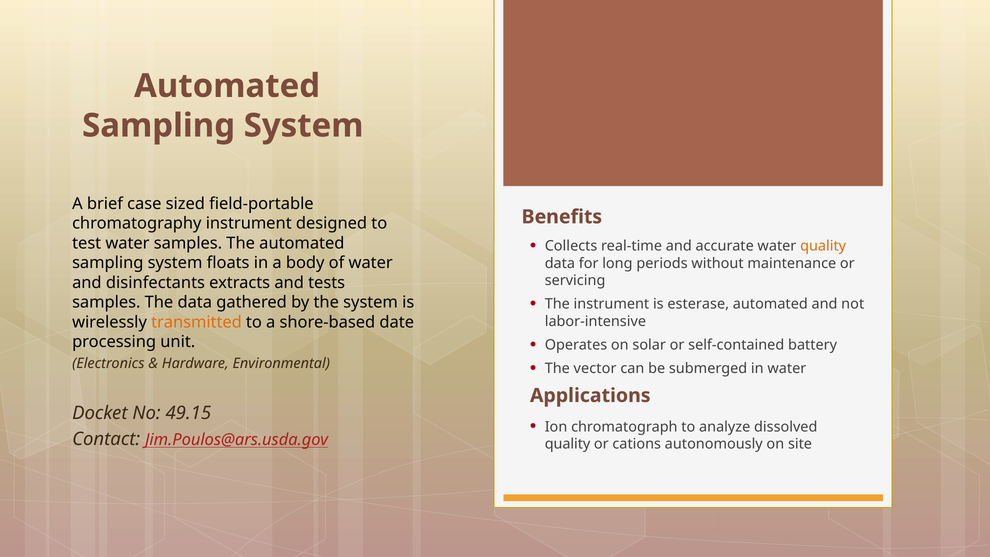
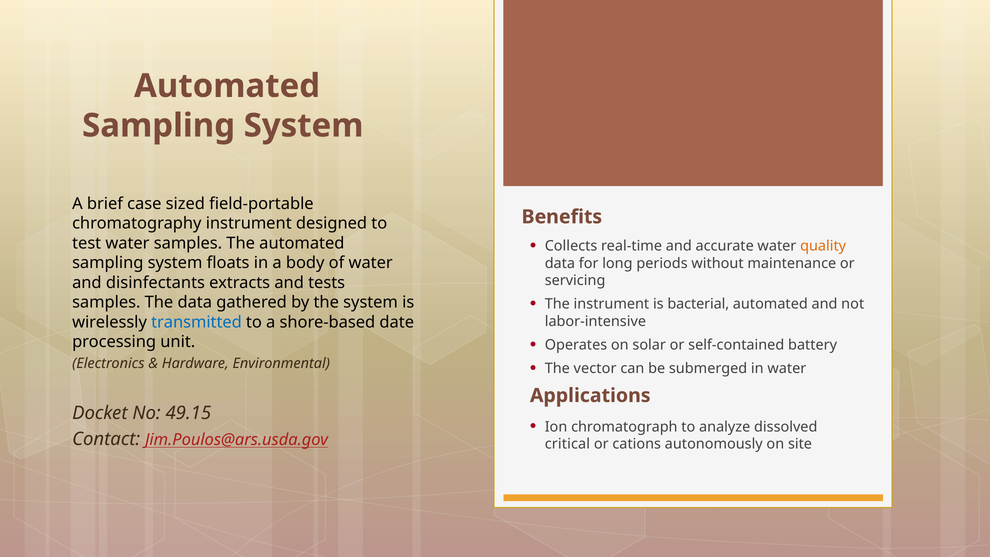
esterase: esterase -> bacterial
transmitted colour: orange -> blue
quality at (568, 444): quality -> critical
